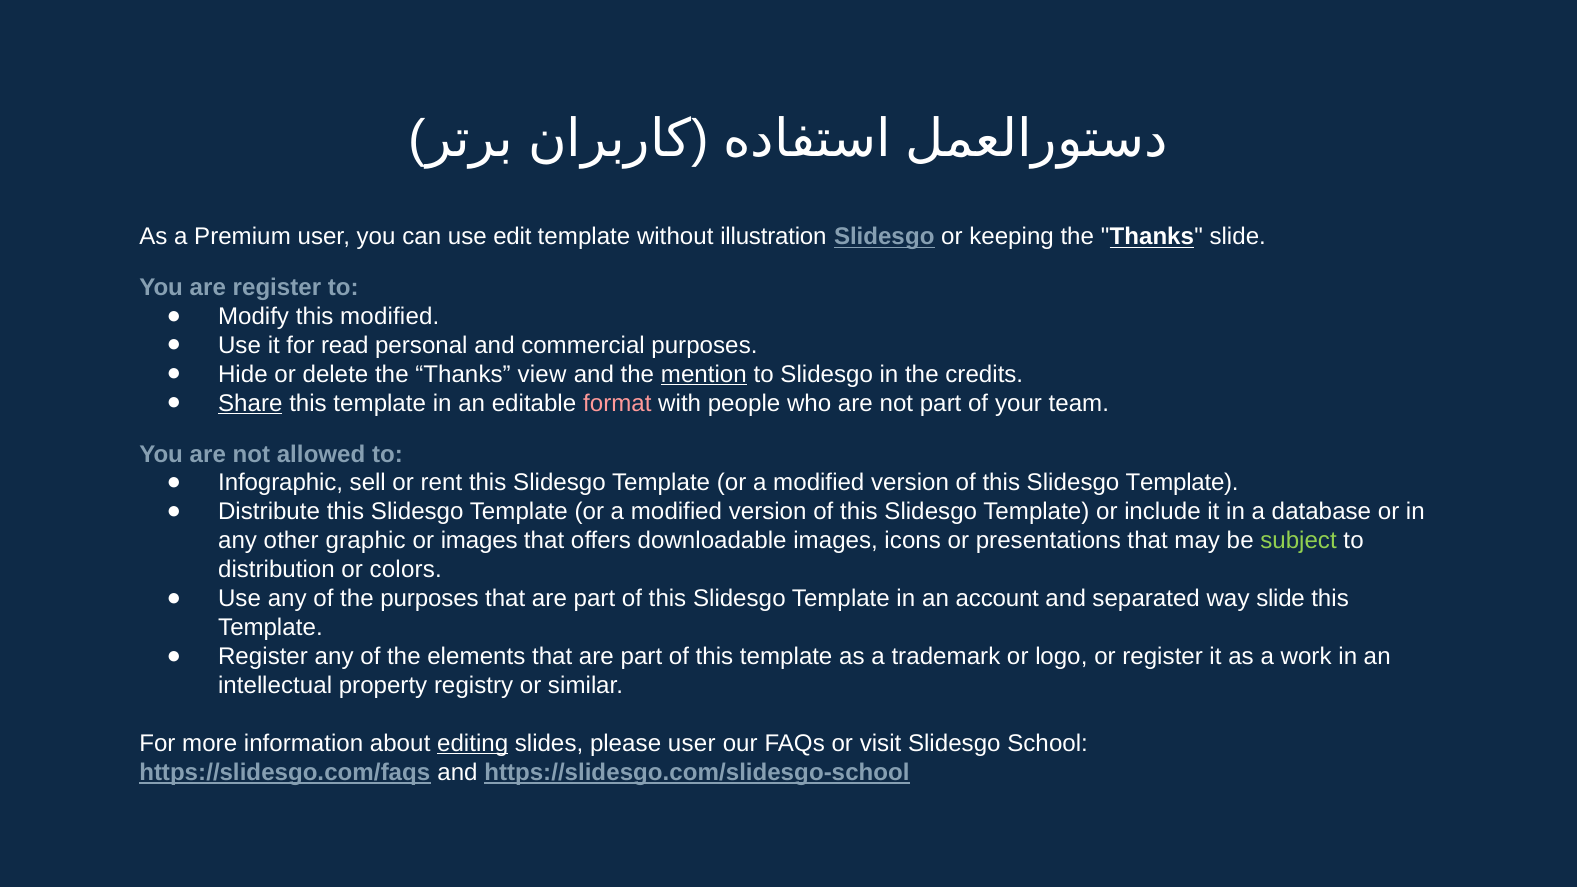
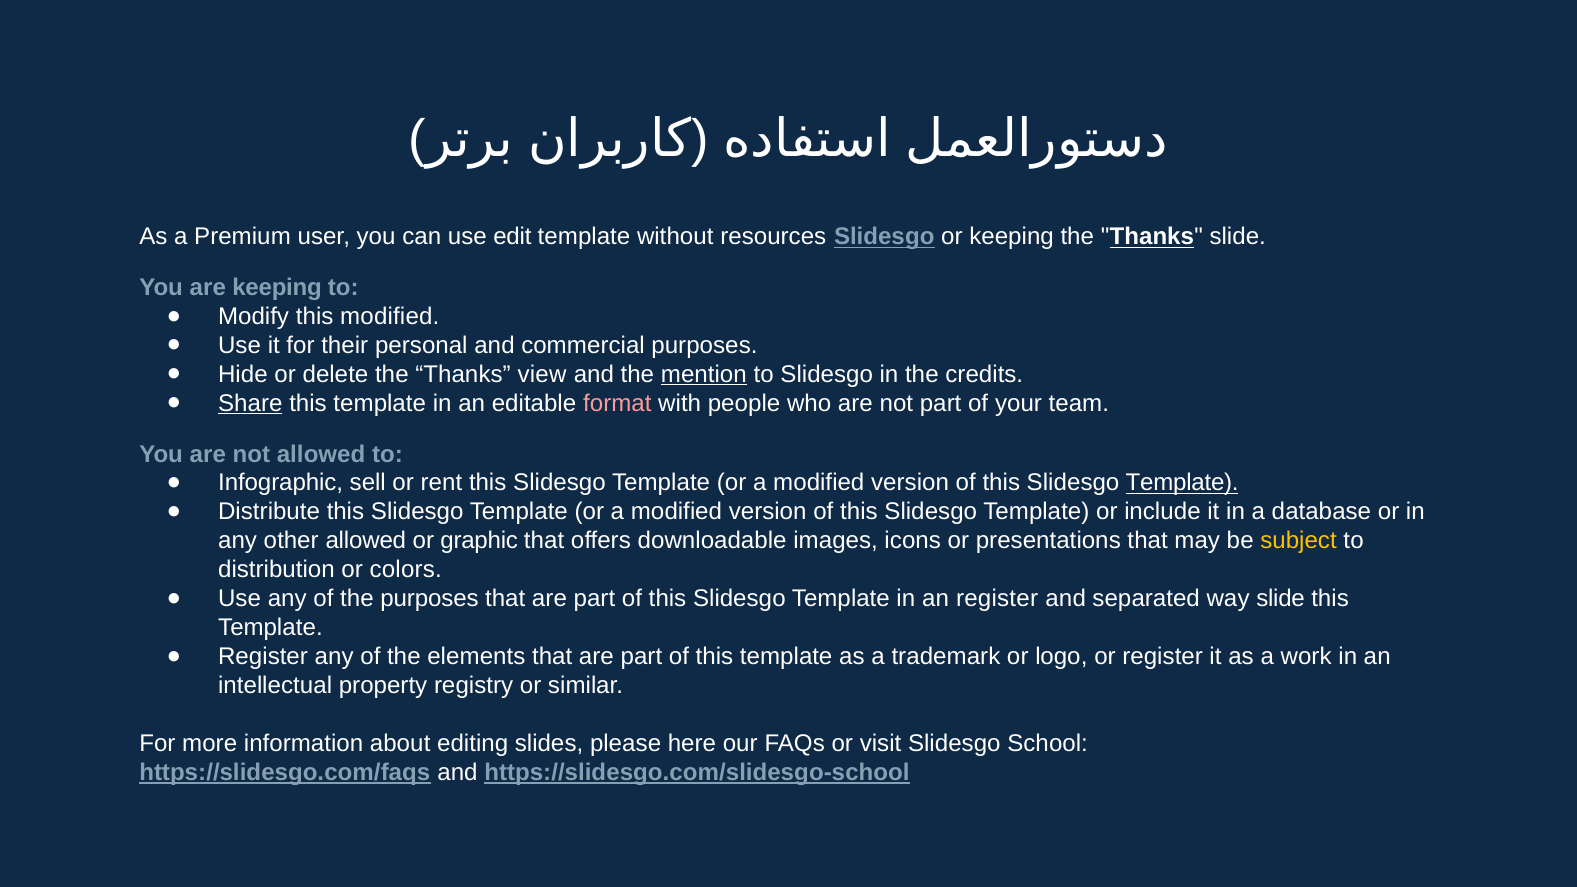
illustration: illustration -> resources
are register: register -> keeping
read: read -> their
Template at (1182, 483) underline: none -> present
other graphic: graphic -> allowed
or images: images -> graphic
subject colour: light green -> yellow
an account: account -> register
editing underline: present -> none
please user: user -> here
